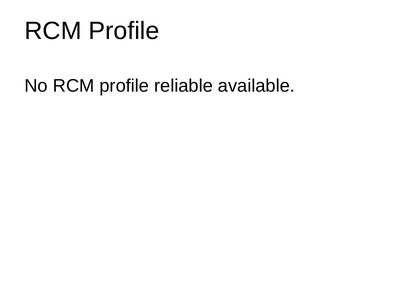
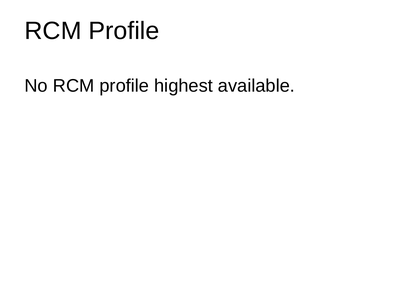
reliable: reliable -> highest
